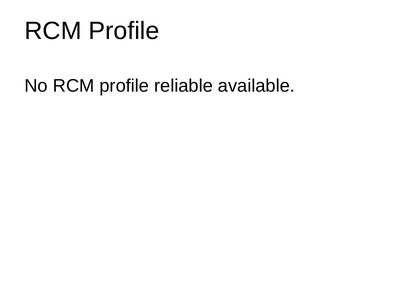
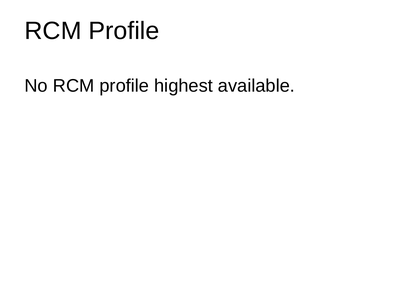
reliable: reliable -> highest
